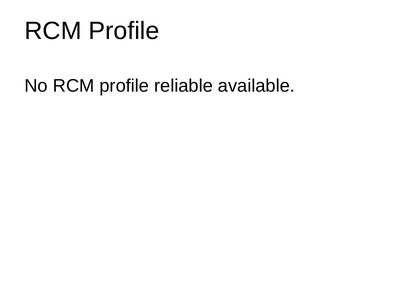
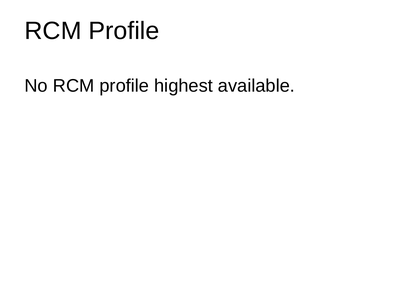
reliable: reliable -> highest
